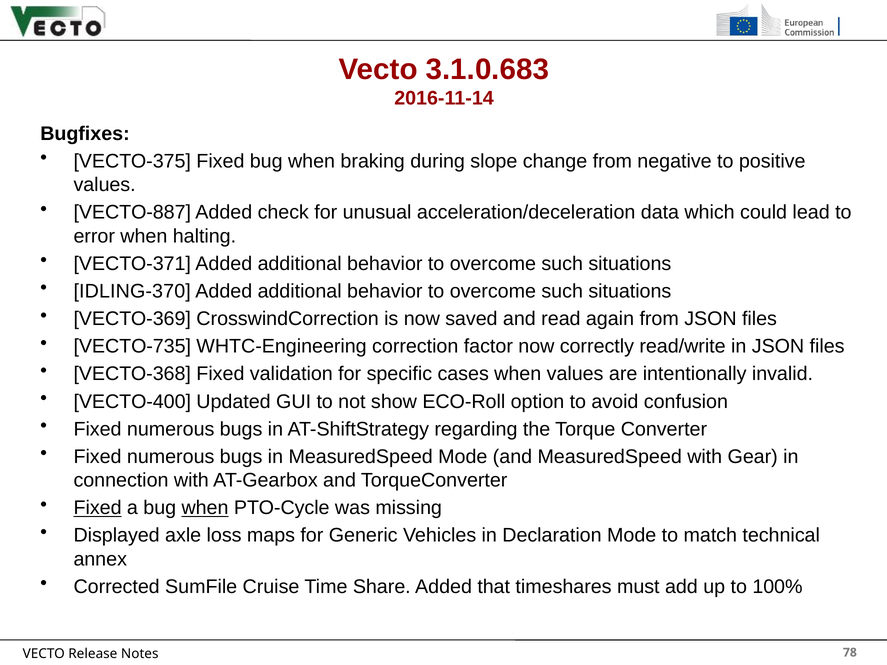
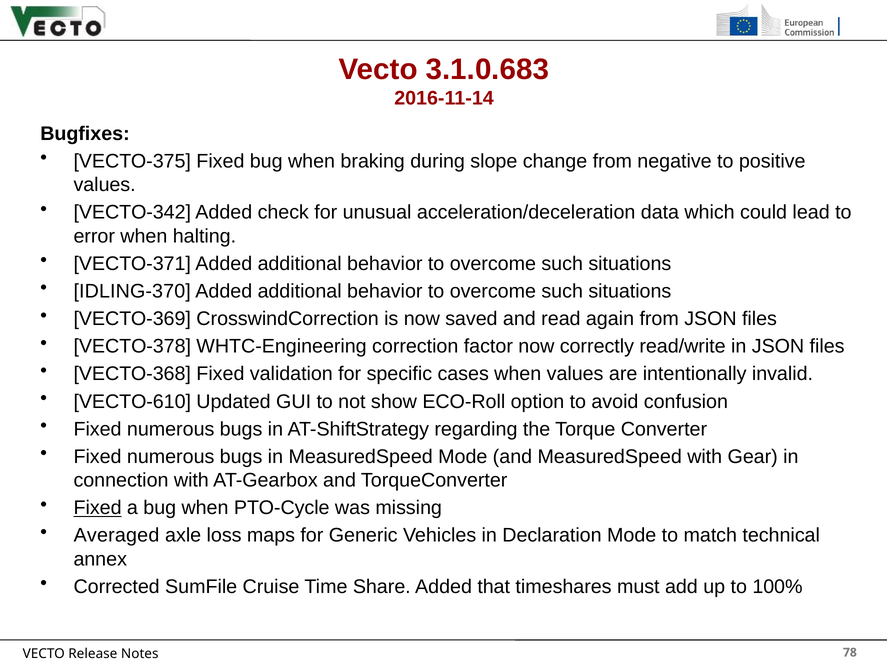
VECTO-887: VECTO-887 -> VECTO-342
VECTO-735: VECTO-735 -> VECTO-378
VECTO-400: VECTO-400 -> VECTO-610
when at (205, 508) underline: present -> none
Displayed: Displayed -> Averaged
